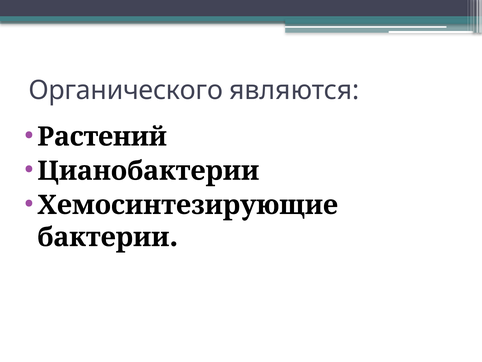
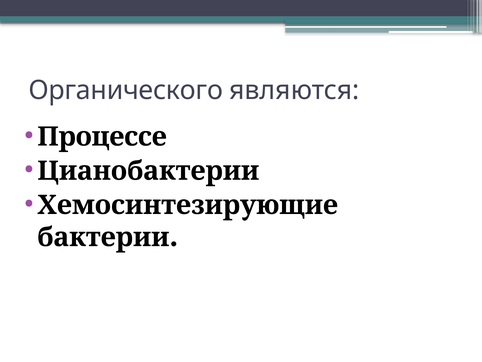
Растений: Растений -> Процессе
